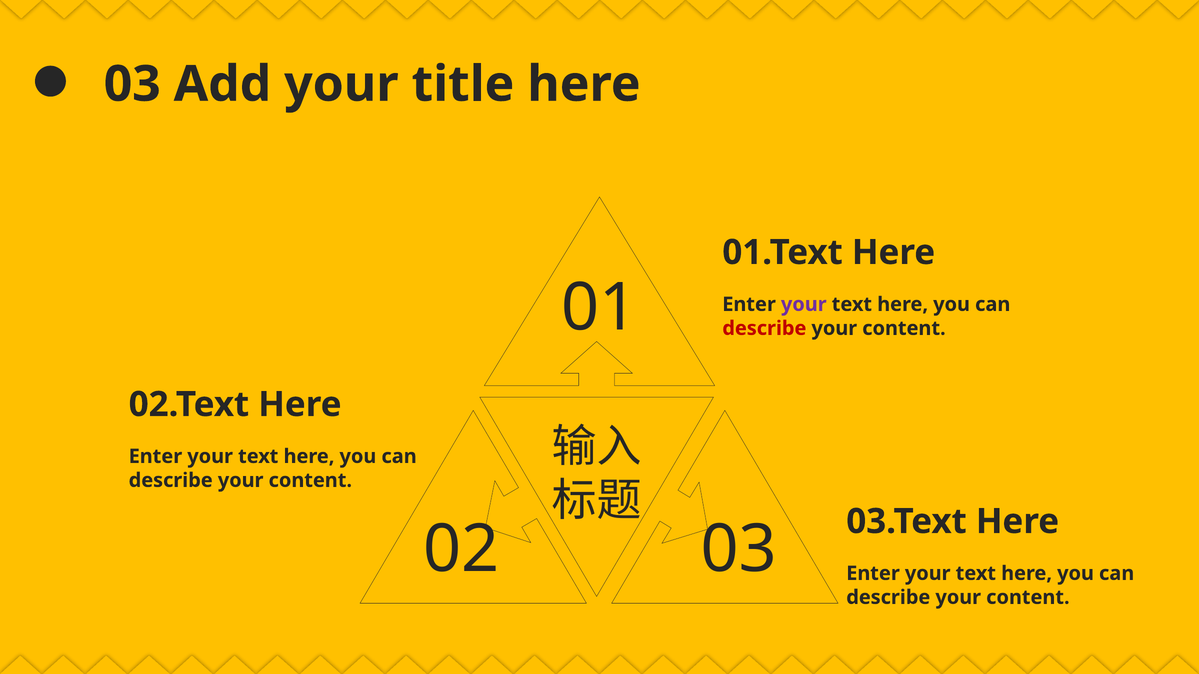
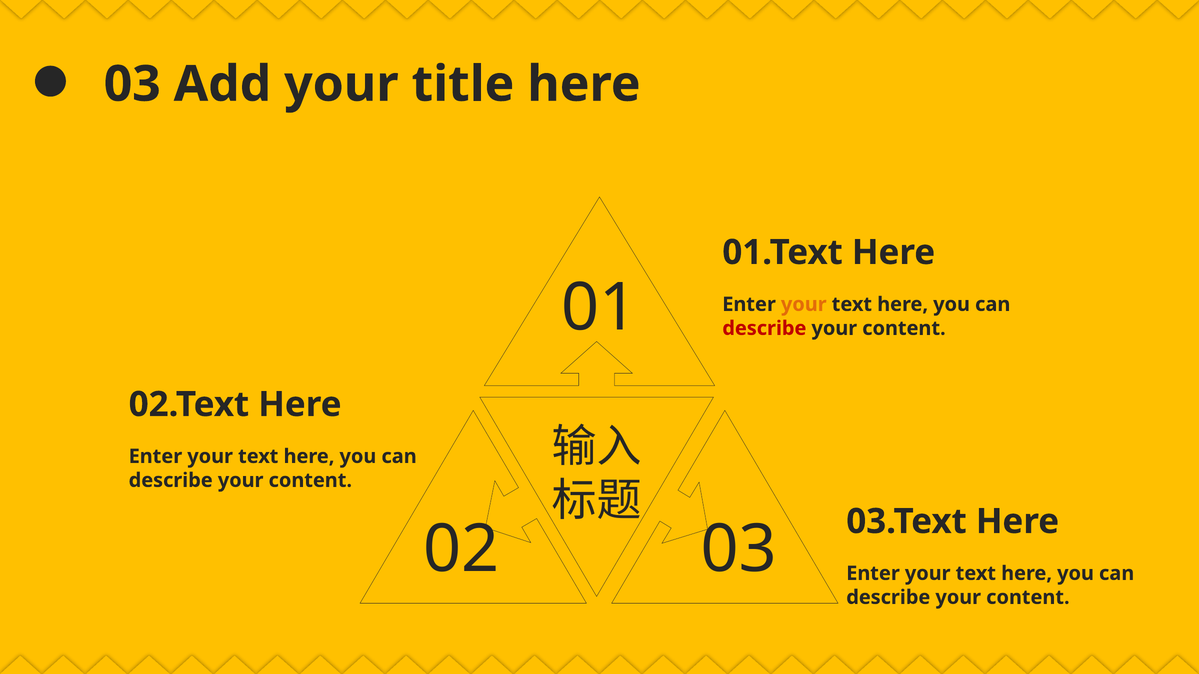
your at (804, 305) colour: purple -> orange
